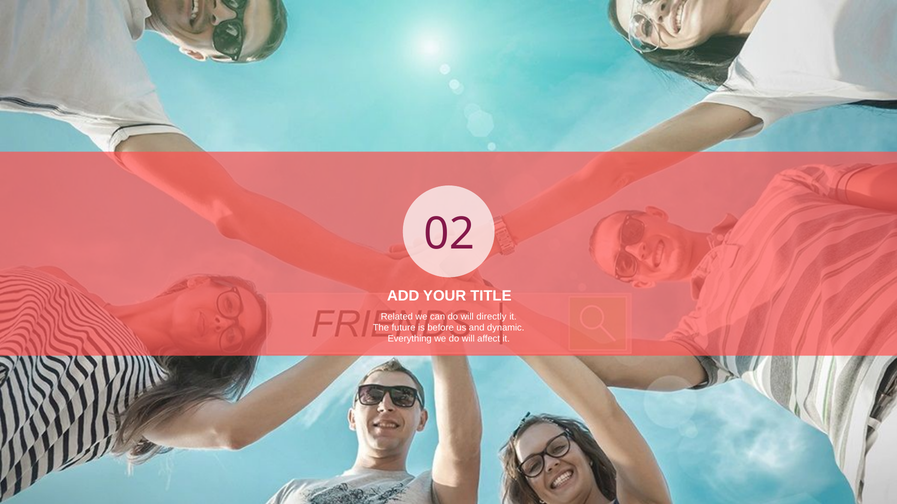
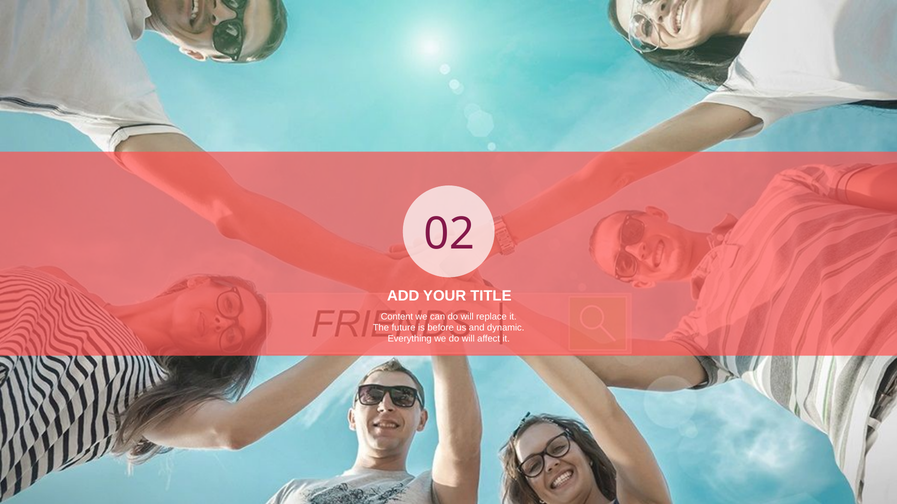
Related: Related -> Content
directly: directly -> replace
